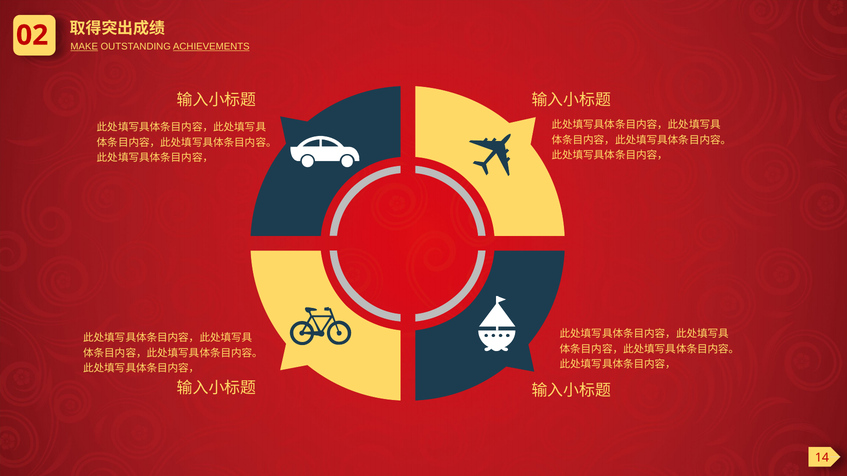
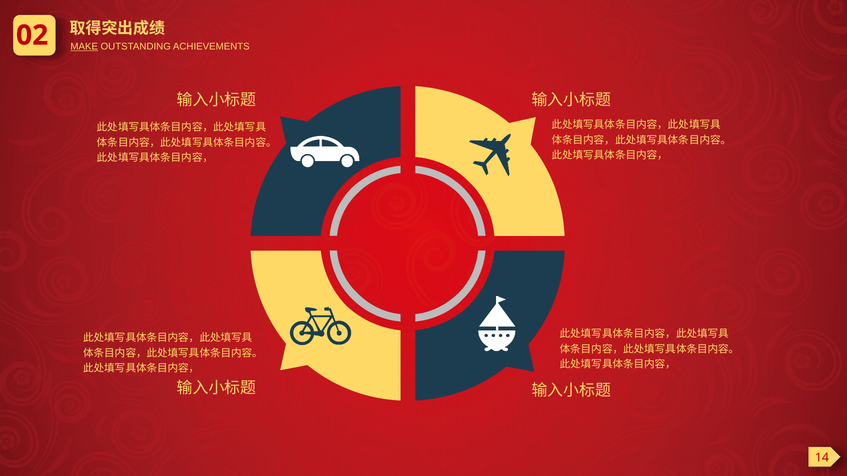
ACHIEVEMENTS underline: present -> none
